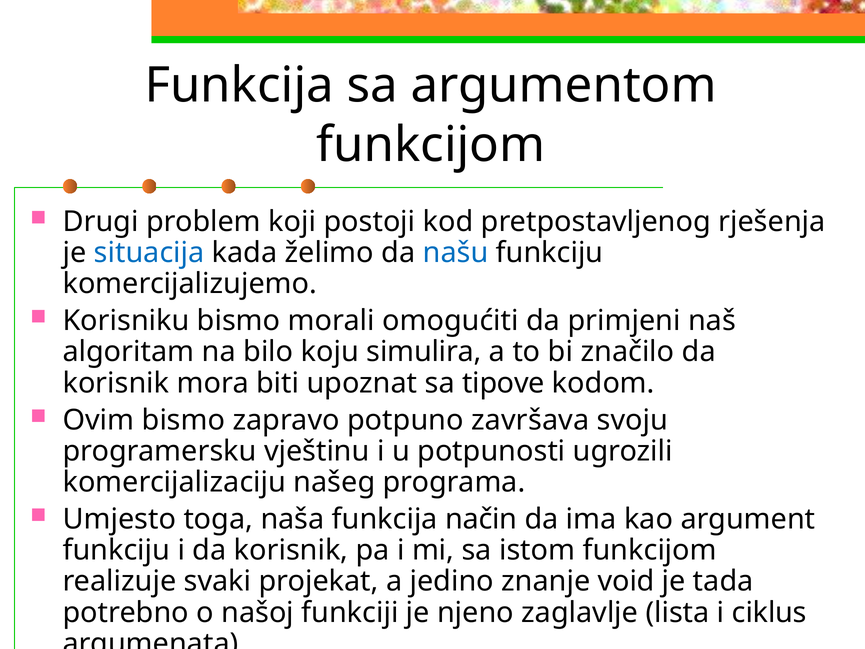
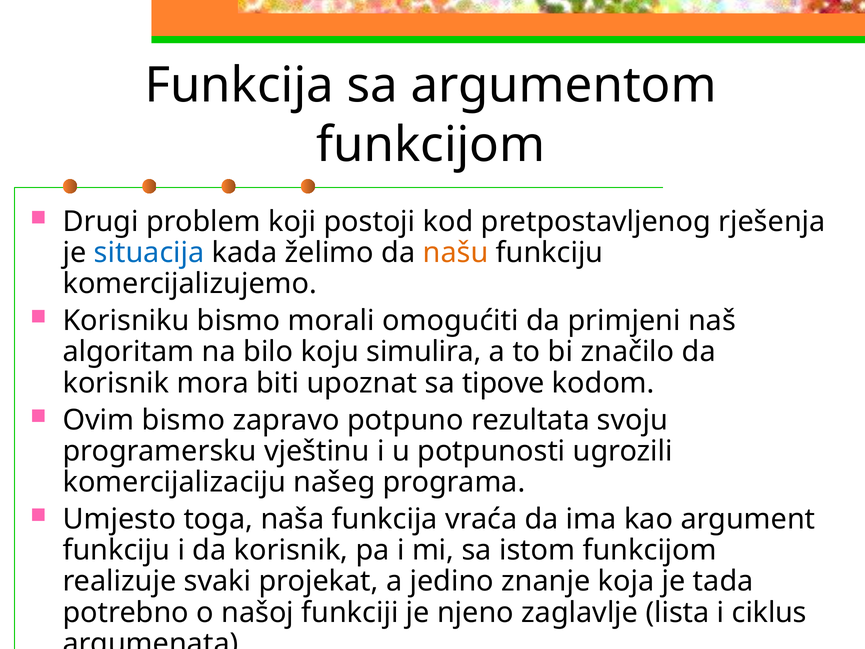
našu colour: blue -> orange
završava: završava -> rezultata
način: način -> vraća
void: void -> koja
